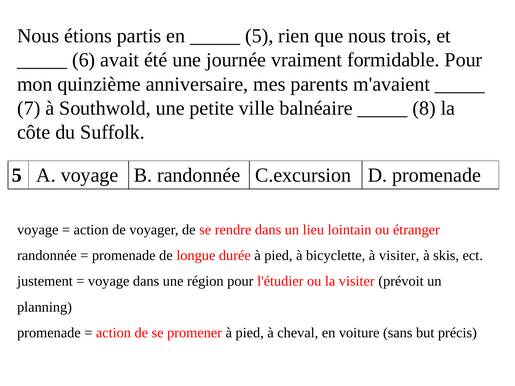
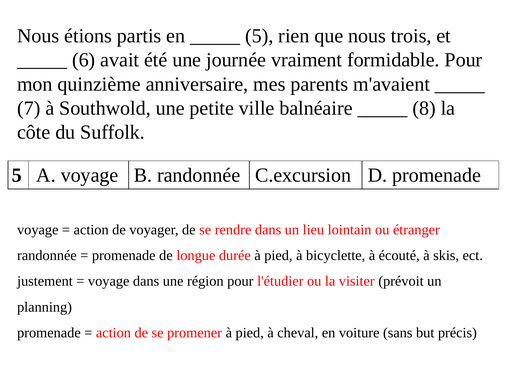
à visiter: visiter -> écouté
